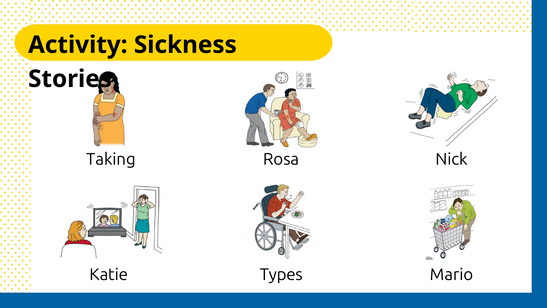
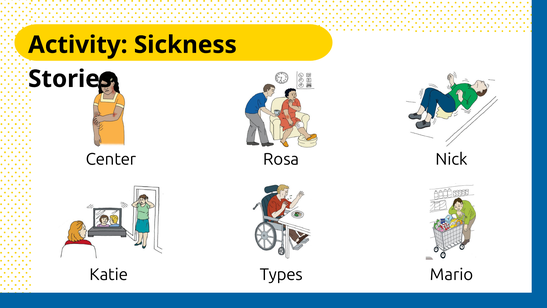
Taking: Taking -> Center
